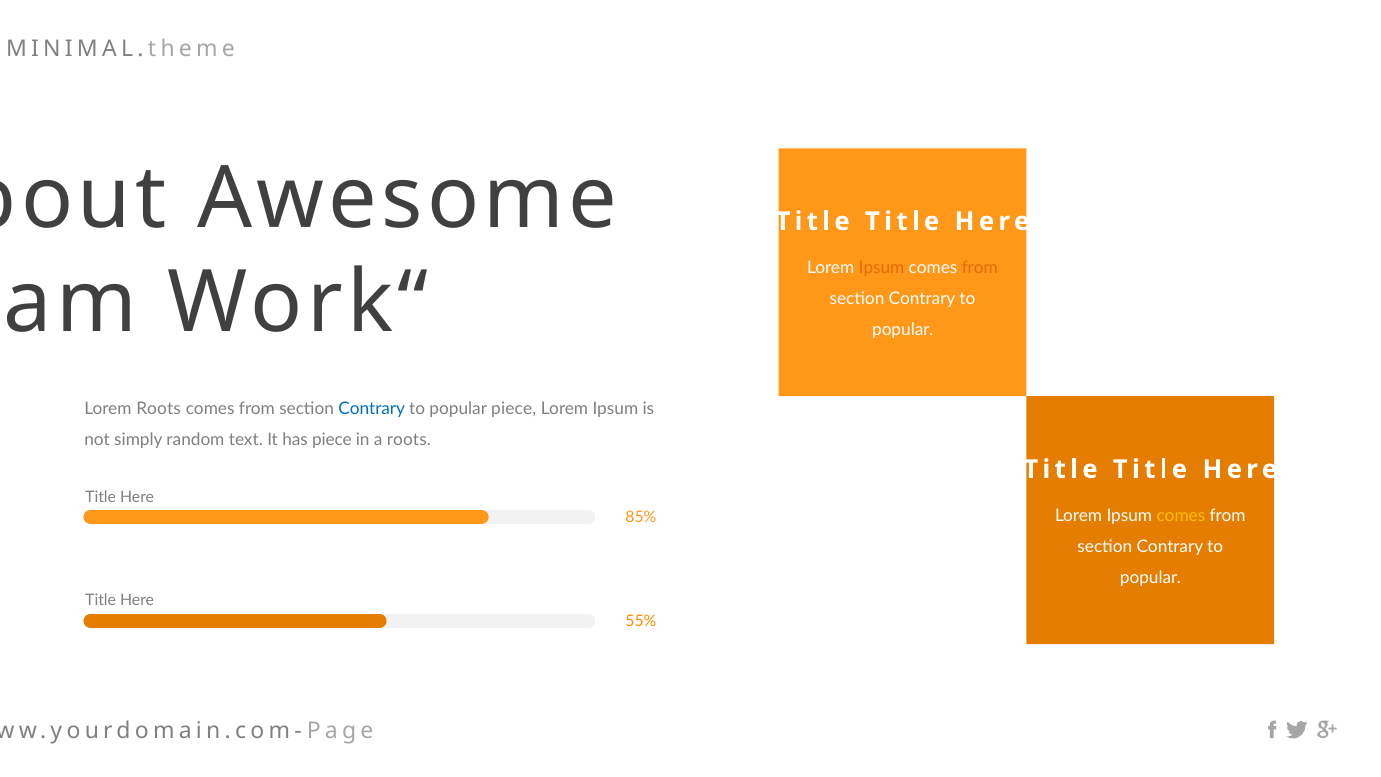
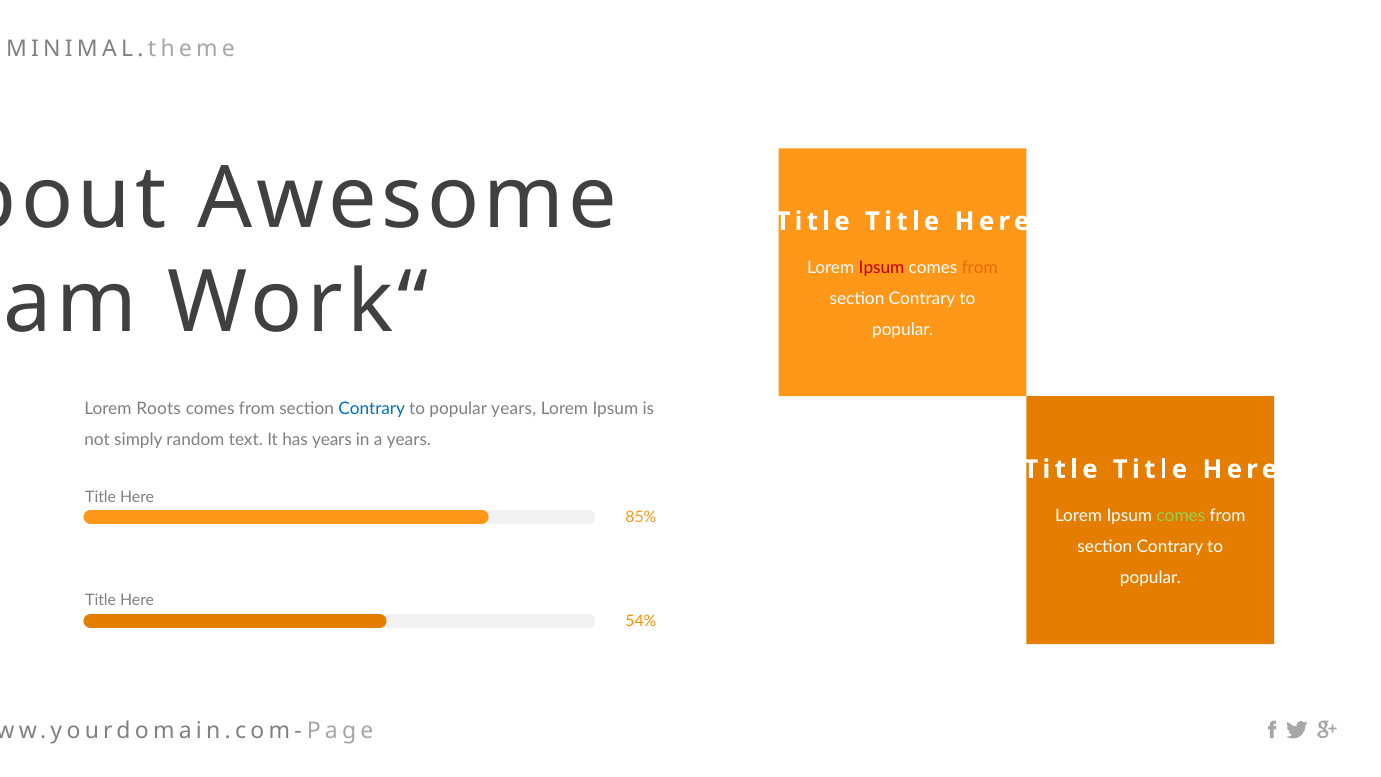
Ipsum at (882, 268) colour: orange -> red
popular piece: piece -> years
has piece: piece -> years
a roots: roots -> years
comes at (1181, 516) colour: yellow -> light green
55%: 55% -> 54%
